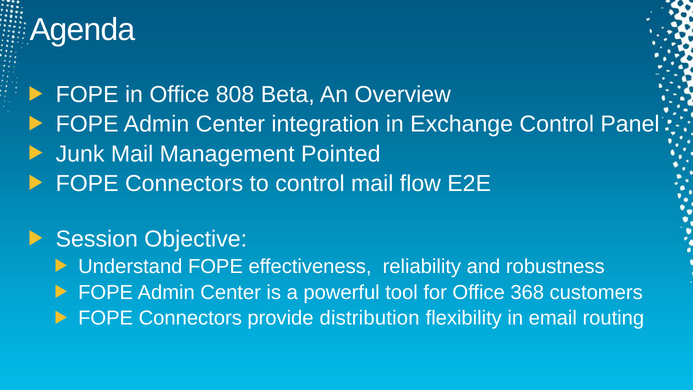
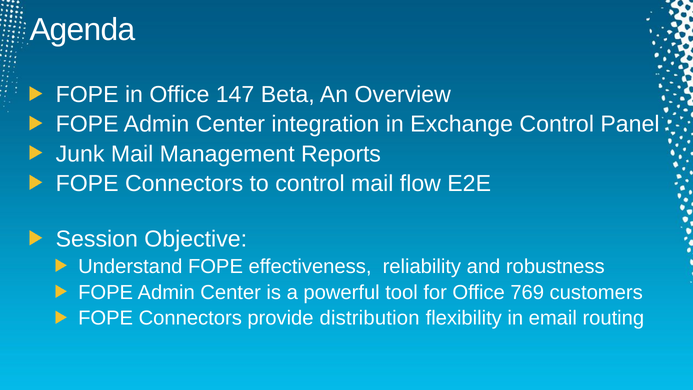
808: 808 -> 147
Pointed: Pointed -> Reports
368: 368 -> 769
